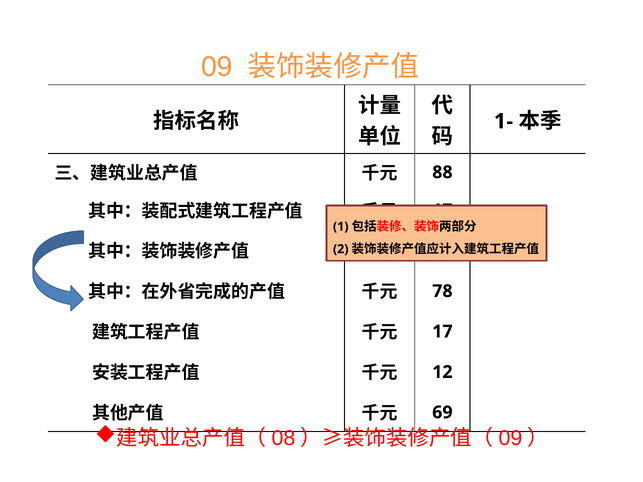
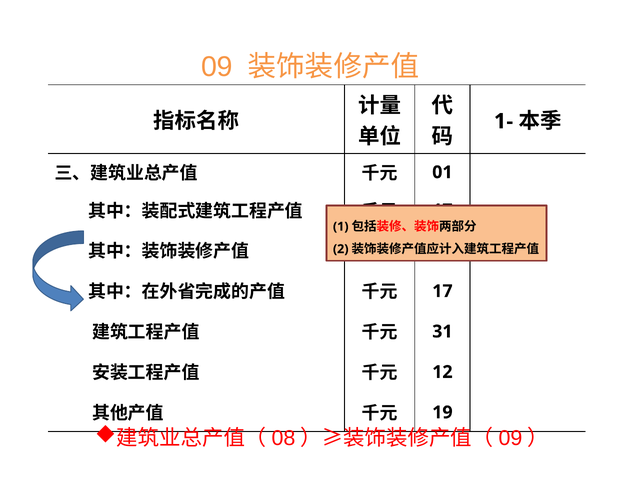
88: 88 -> 01
78 at (442, 291): 78 -> 17
17 at (442, 332): 17 -> 31
69: 69 -> 19
